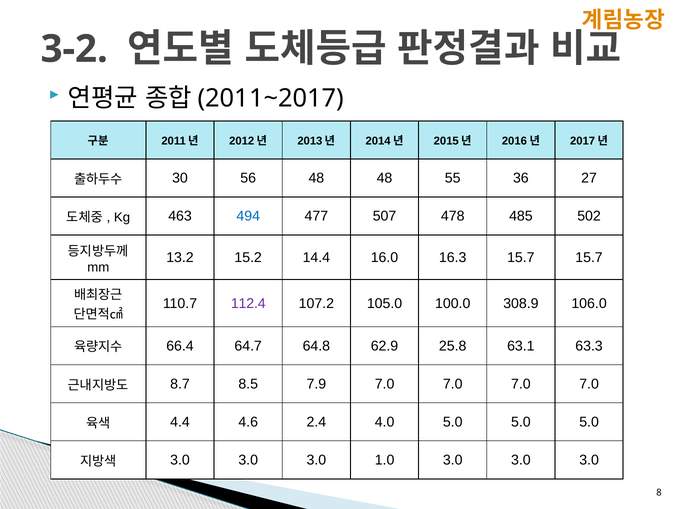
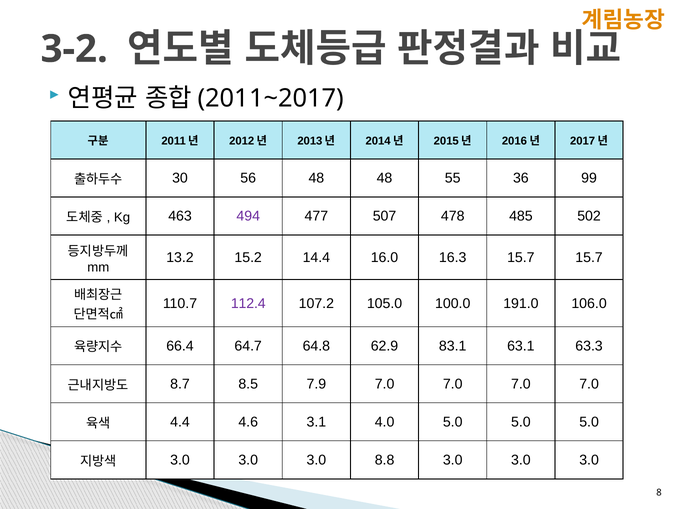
27: 27 -> 99
494 colour: blue -> purple
308.9: 308.9 -> 191.0
25.8: 25.8 -> 83.1
2.4: 2.4 -> 3.1
1.0: 1.0 -> 8.8
